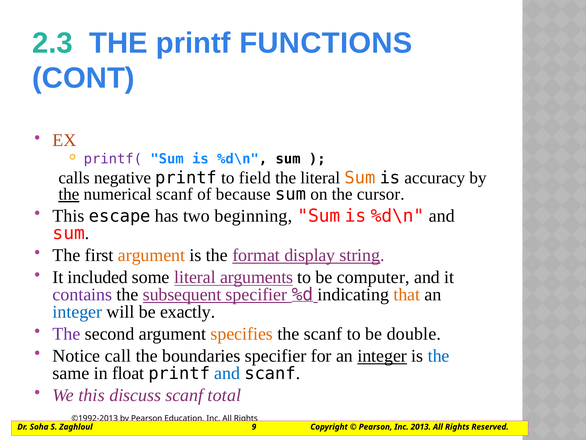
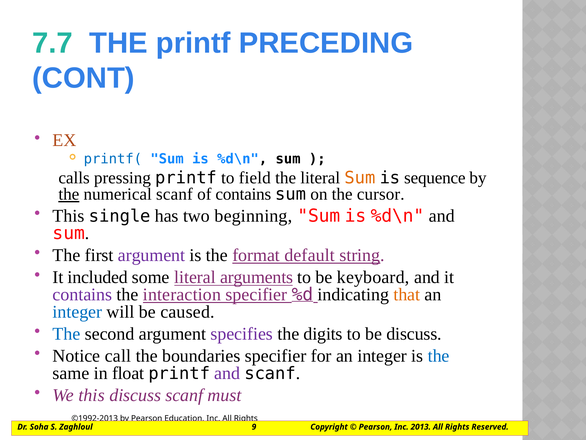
2.3: 2.3 -> 7.7
FUNCTIONS: FUNCTIONS -> PRECEDING
printf( colour: purple -> blue
negative: negative -> pressing
accuracy: accuracy -> sequence
of because: because -> contains
escape: escape -> single
argument at (152, 255) colour: orange -> purple
display: display -> default
computer: computer -> keyboard
subsequent: subsequent -> interaction
exactly: exactly -> caused
The at (67, 334) colour: purple -> blue
specifies colour: orange -> purple
the scanf: scanf -> digits
be double: double -> discuss
integer at (382, 356) underline: present -> none
and at (227, 373) colour: blue -> purple
total: total -> must
